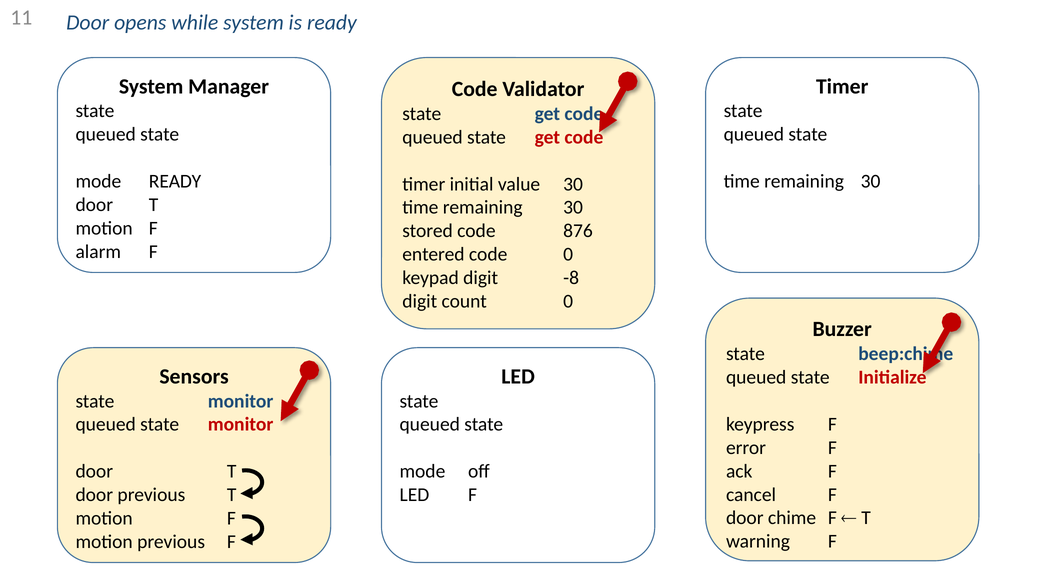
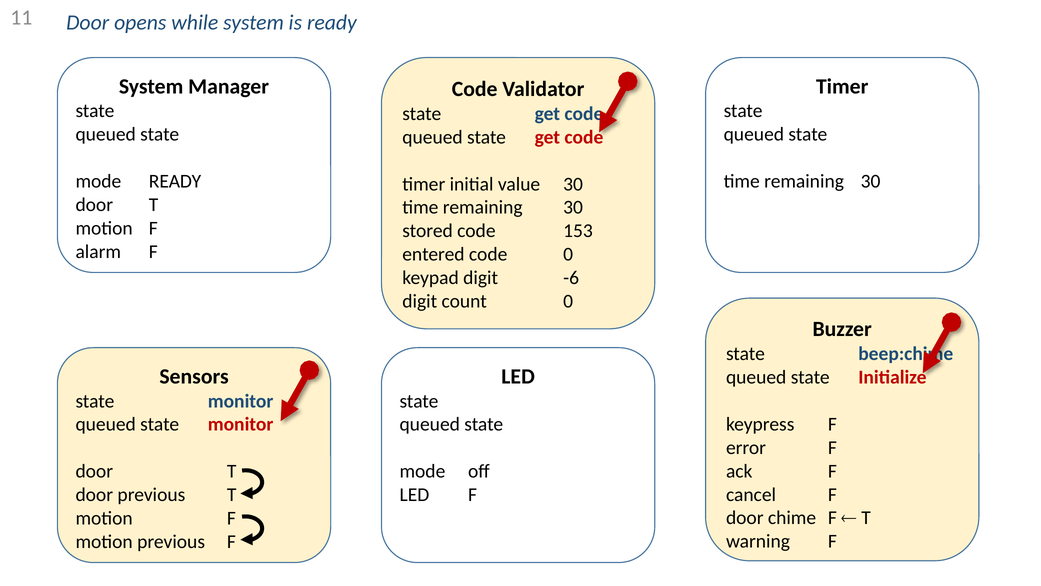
876: 876 -> 153
-8: -8 -> -6
